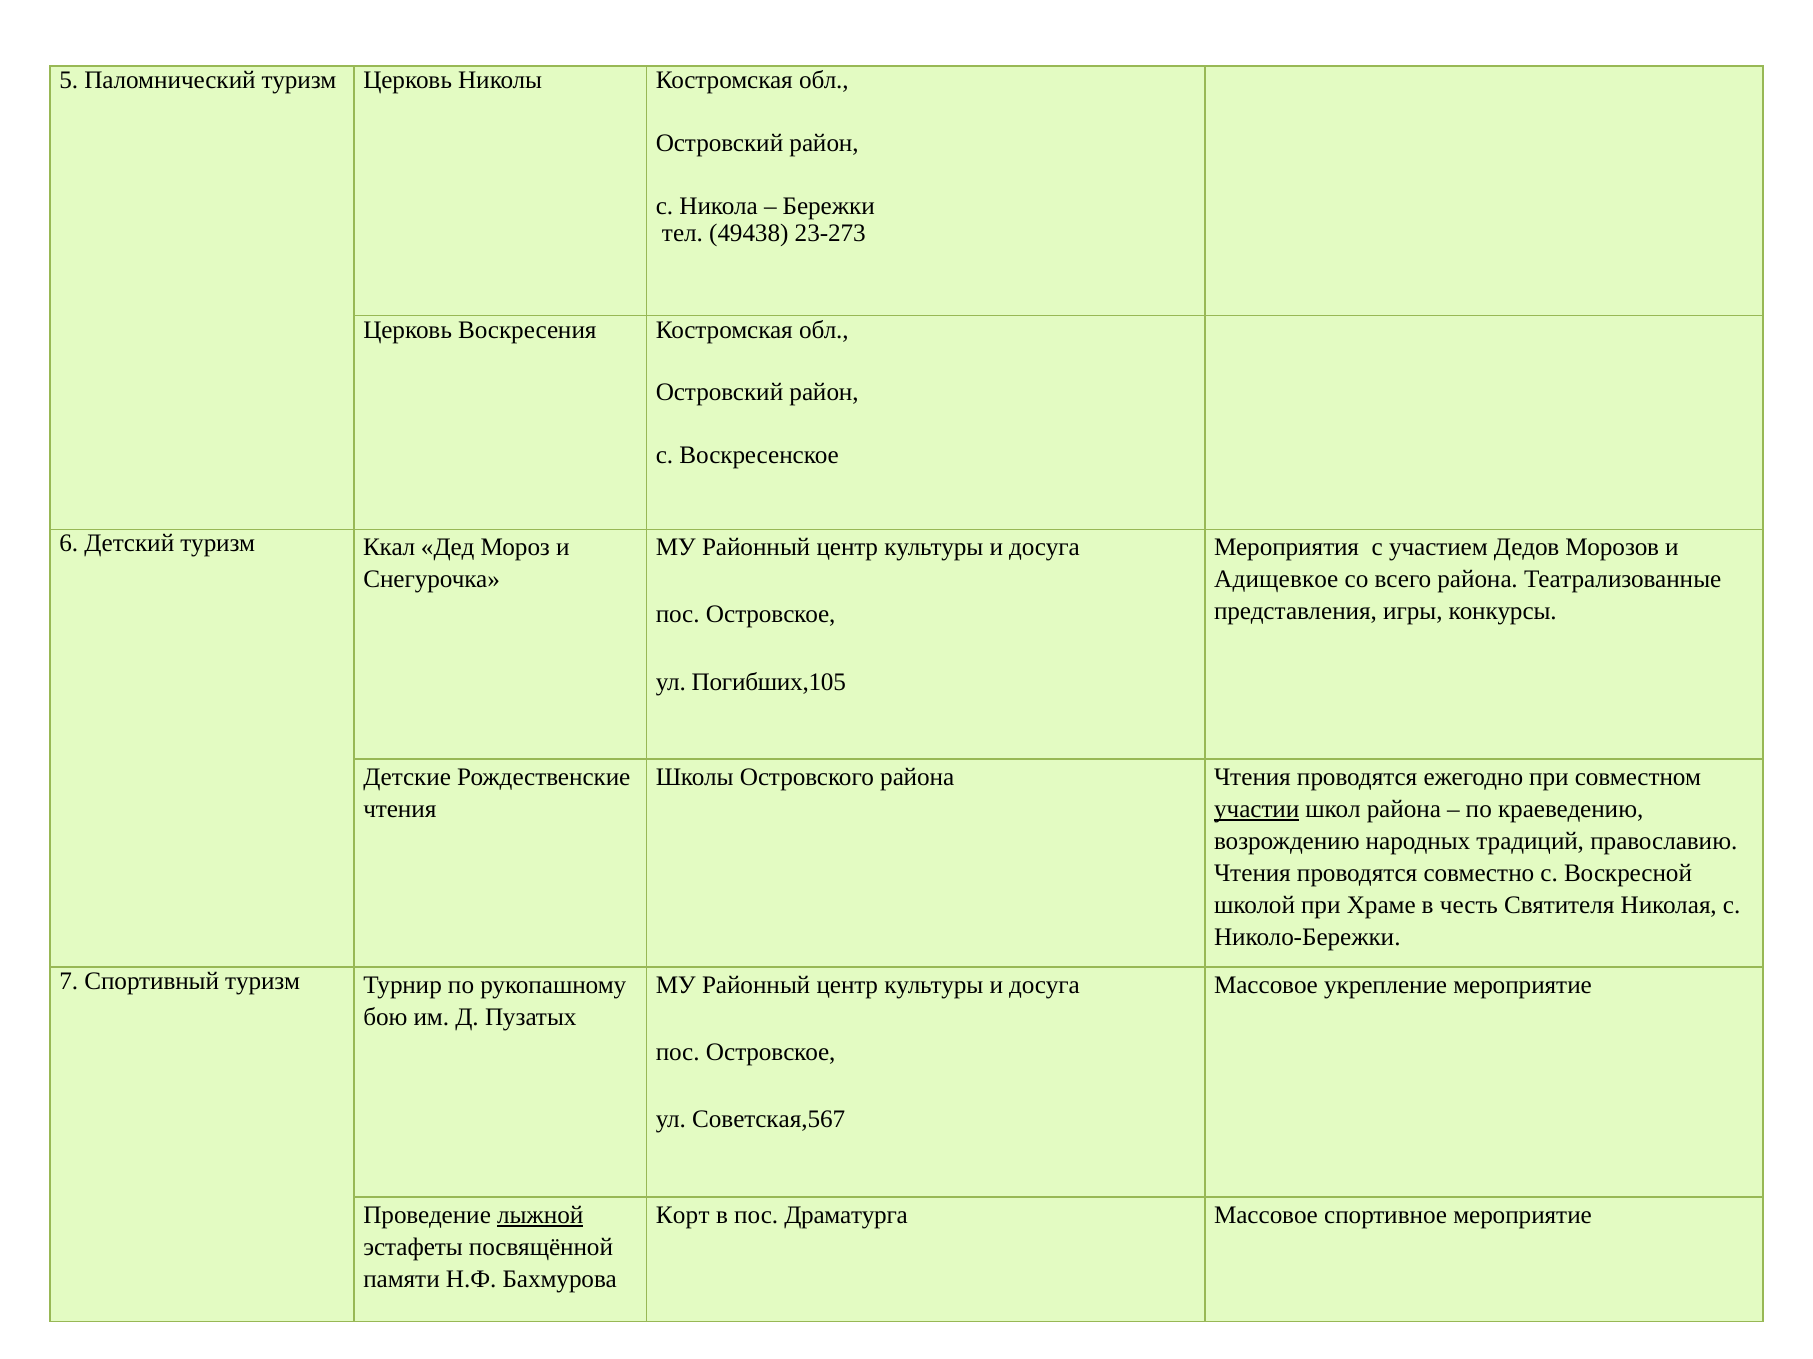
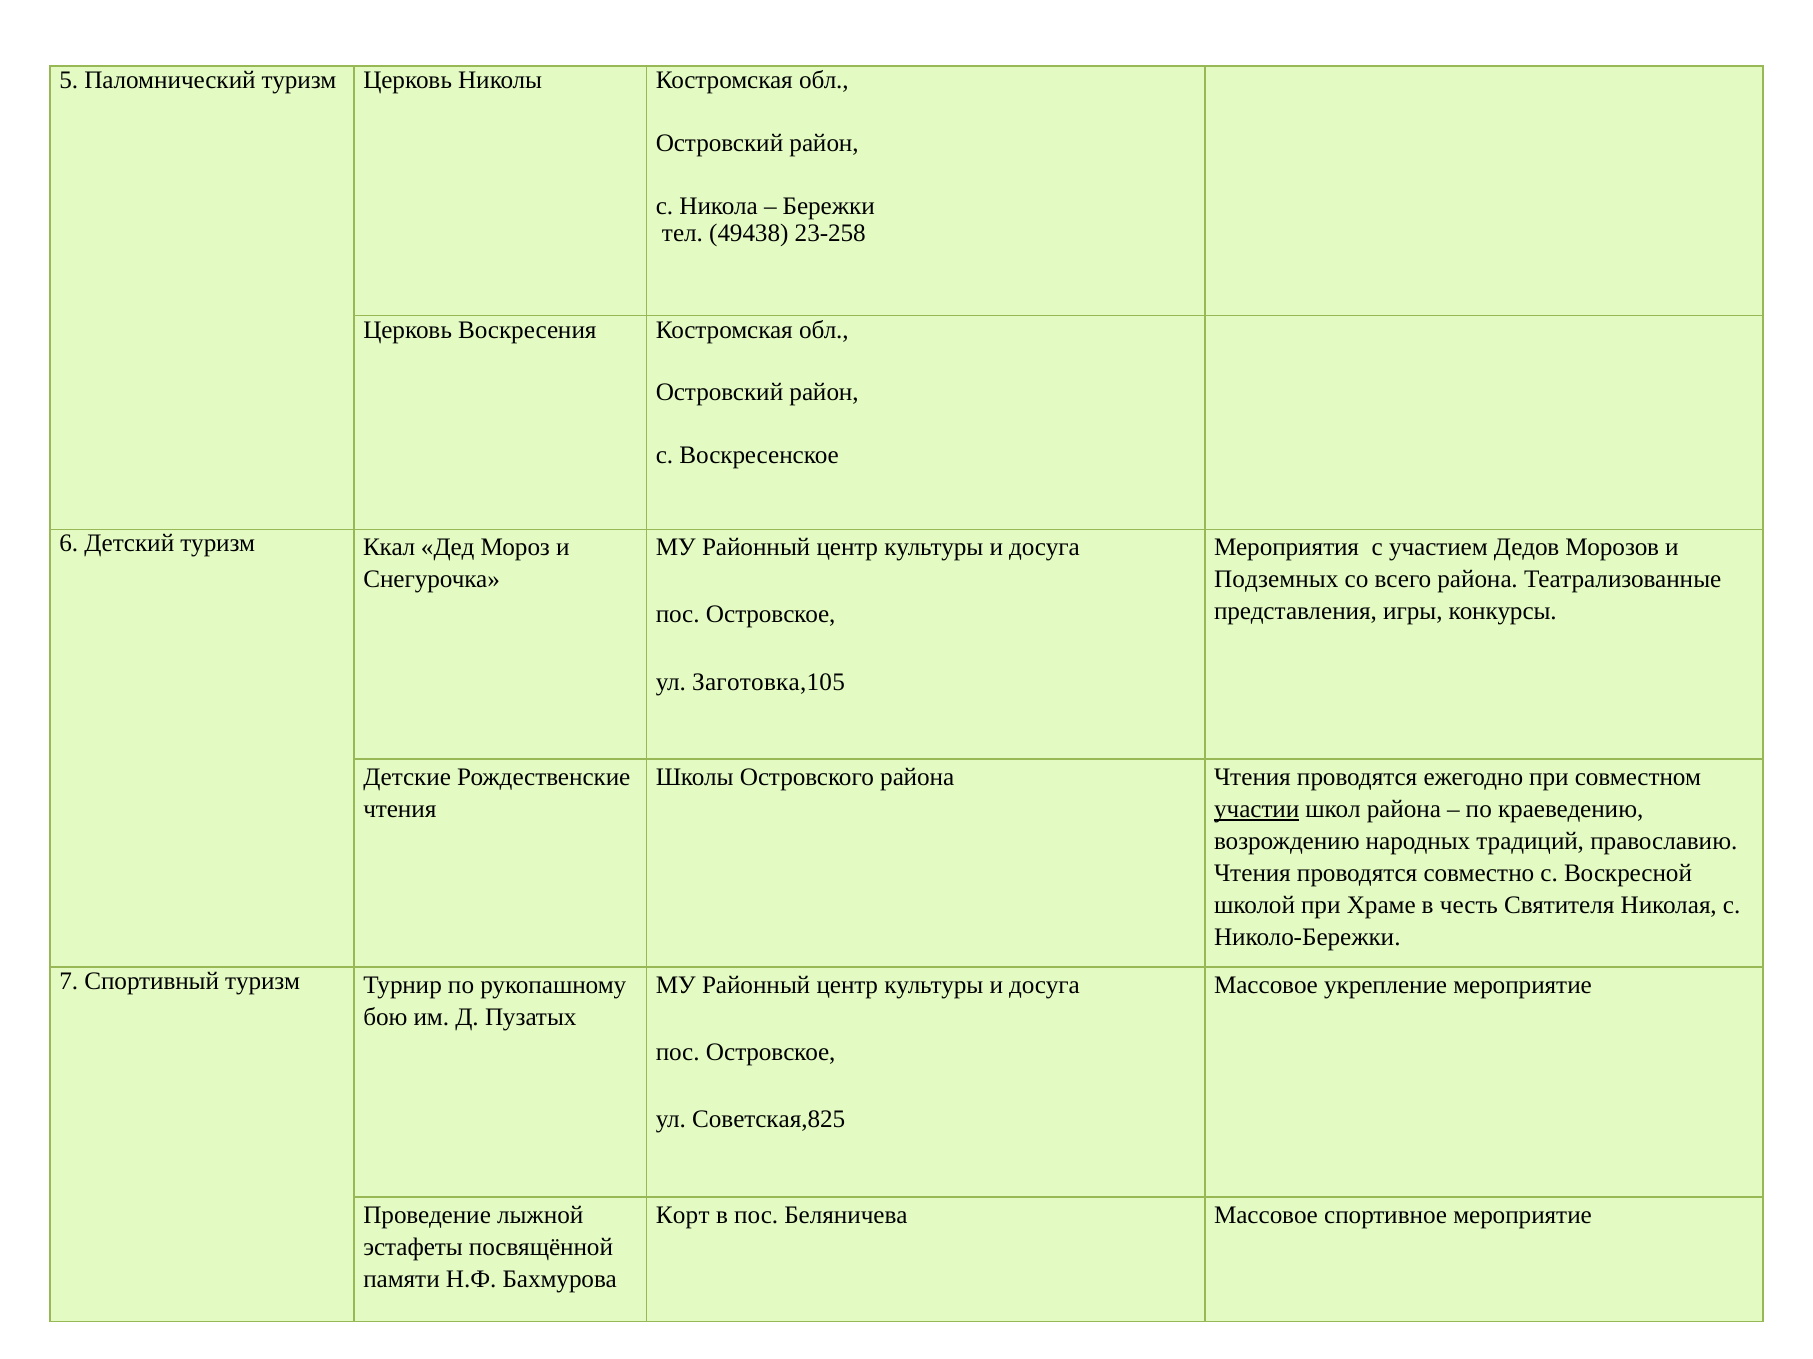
23-273: 23-273 -> 23-258
Адищевкое: Адищевкое -> Подземных
Погибших,105: Погибших,105 -> Заготовка,105
Советская,567: Советская,567 -> Советская,825
лыжной underline: present -> none
Драматурга: Драматурга -> Беляничева
